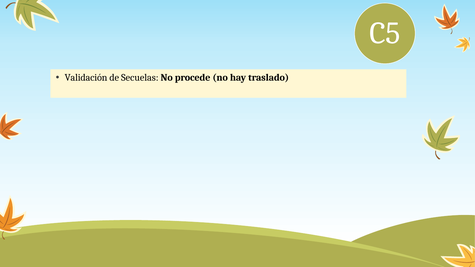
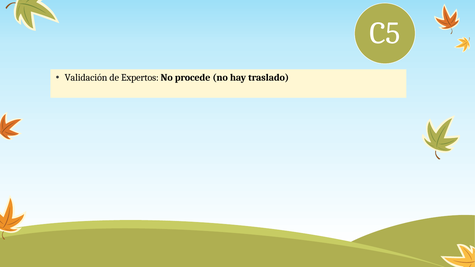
Secuelas: Secuelas -> Expertos
